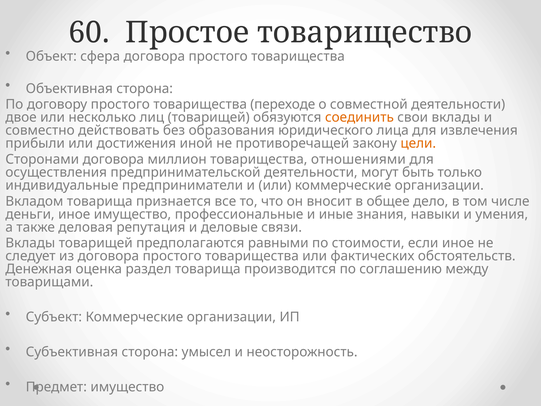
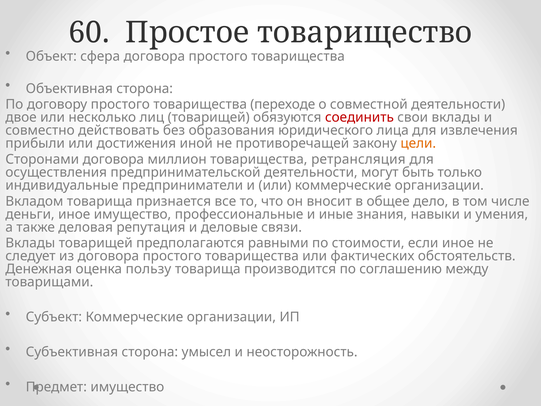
соединить colour: orange -> red
отношениями: отношениями -> ретрансляция
раздел: раздел -> пользу
